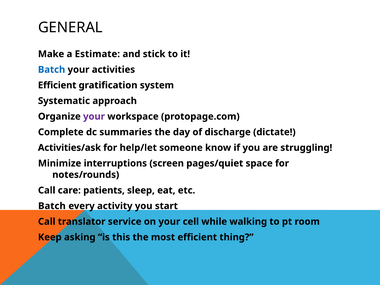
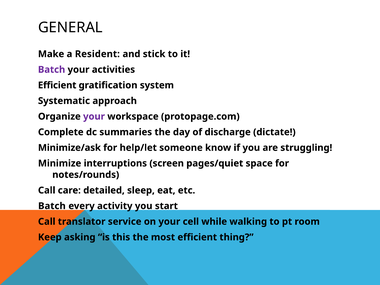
Estimate: Estimate -> Resident
Batch at (52, 70) colour: blue -> purple
Activities/ask: Activities/ask -> Minimize/ask
patients: patients -> detailed
